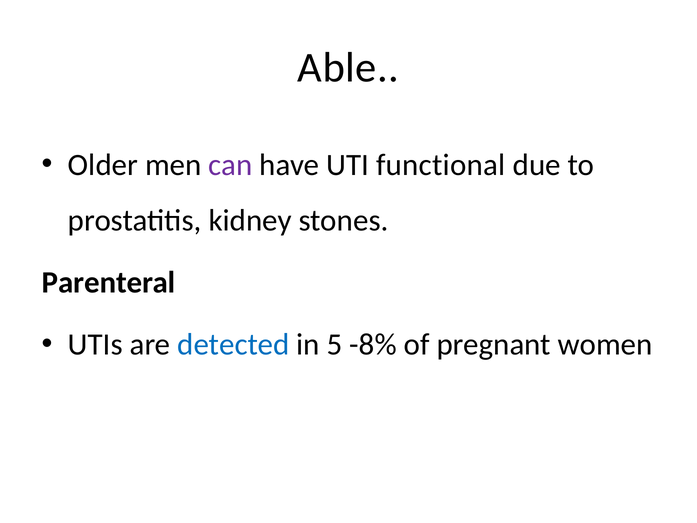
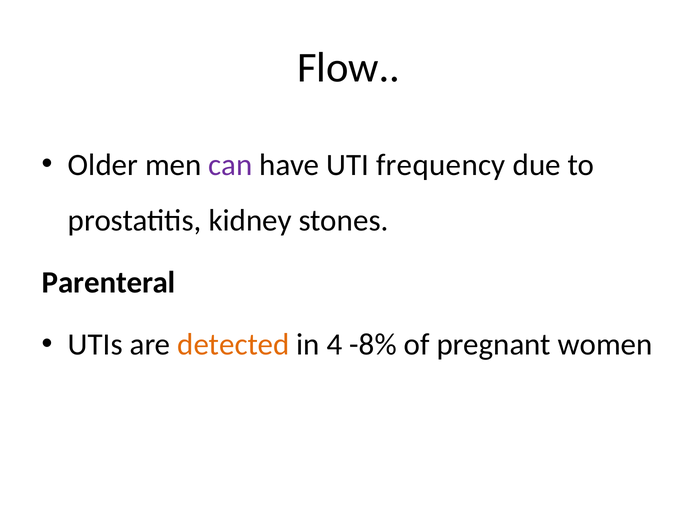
Able: Able -> Flow
functional: functional -> frequency
detected colour: blue -> orange
5: 5 -> 4
